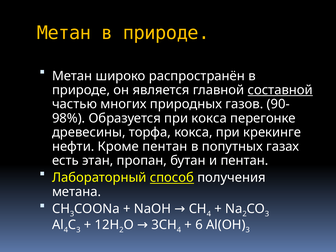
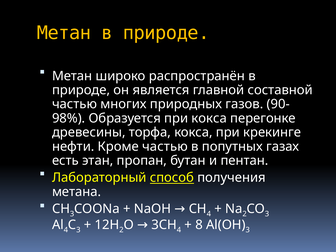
составной underline: present -> none
Кроме пентан: пентан -> частью
6: 6 -> 8
